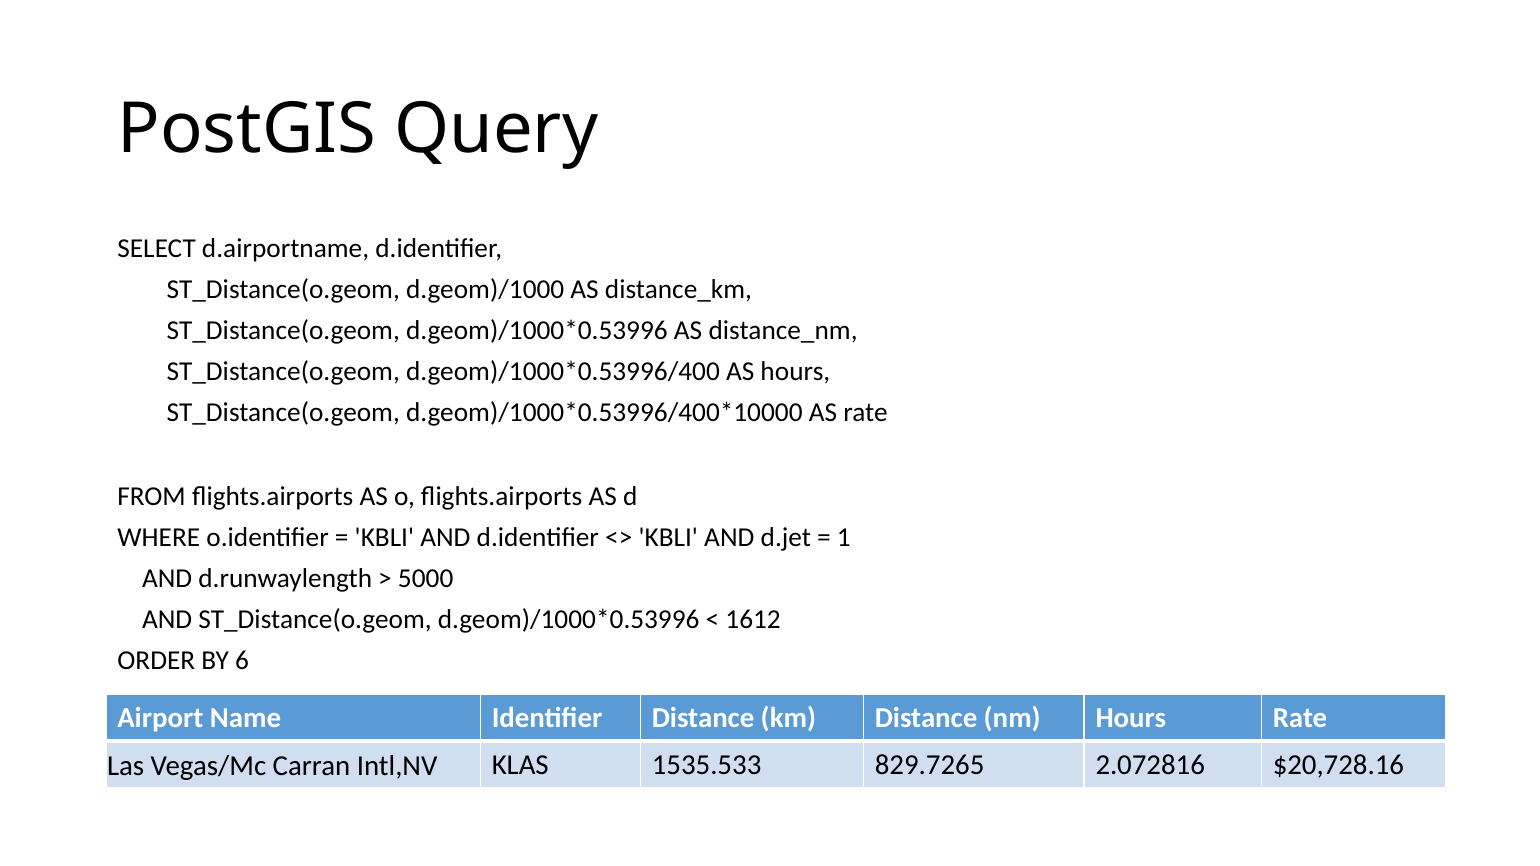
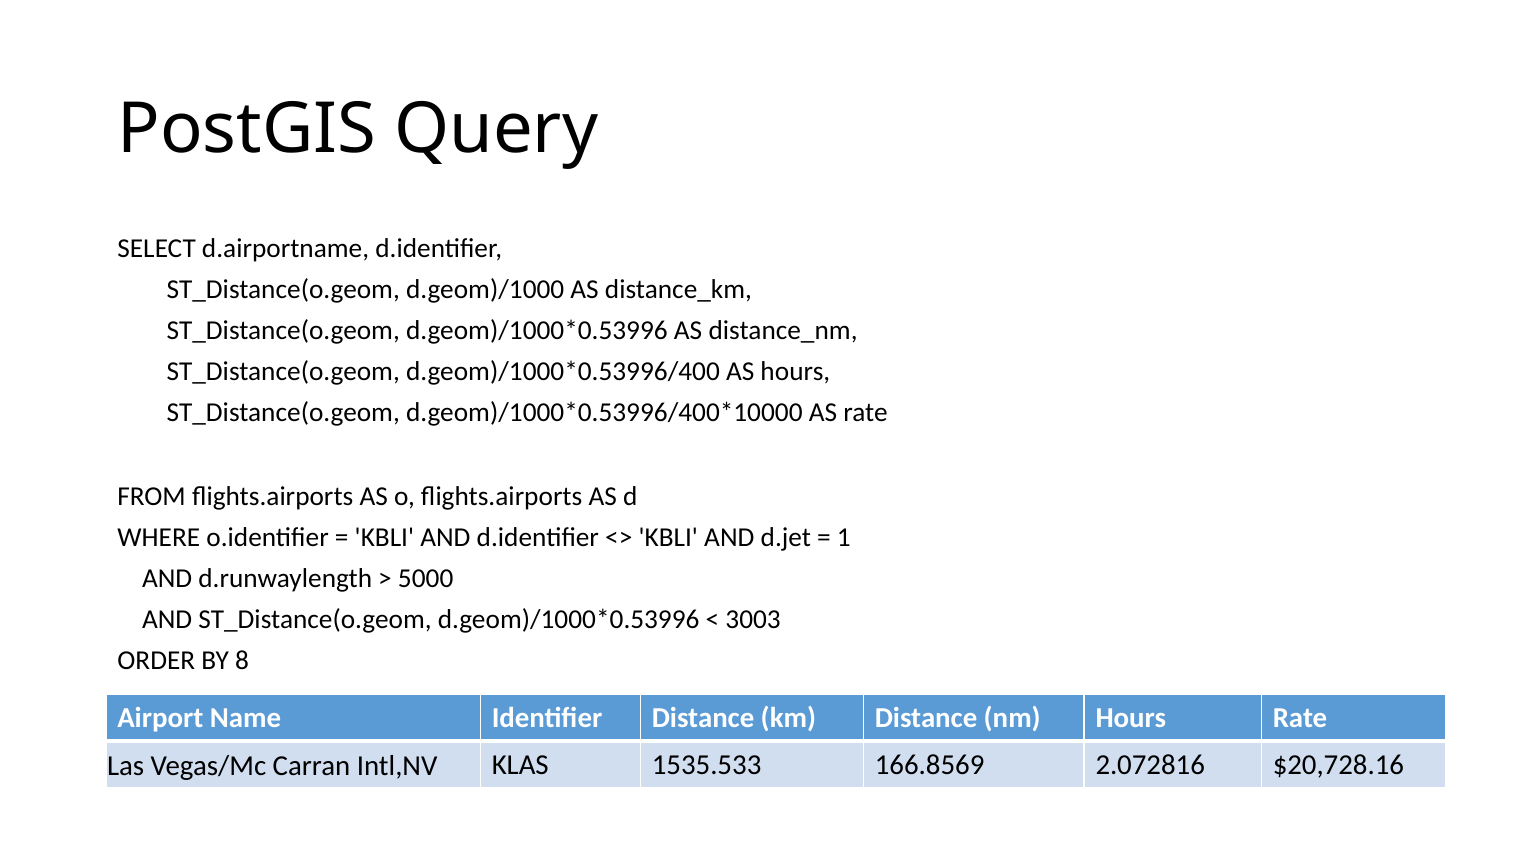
1612: 1612 -> 3003
6: 6 -> 8
829.7265: 829.7265 -> 166.8569
